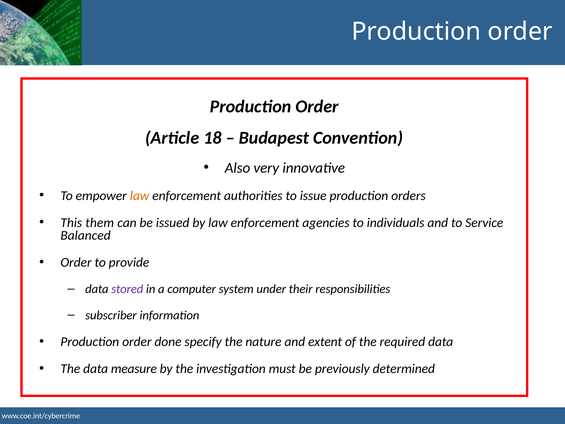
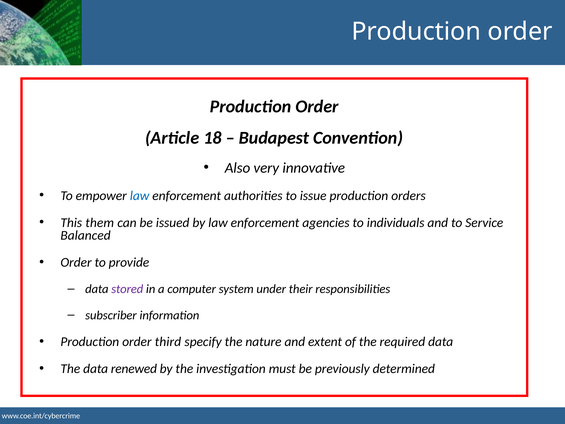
law at (140, 196) colour: orange -> blue
done: done -> third
measure: measure -> renewed
